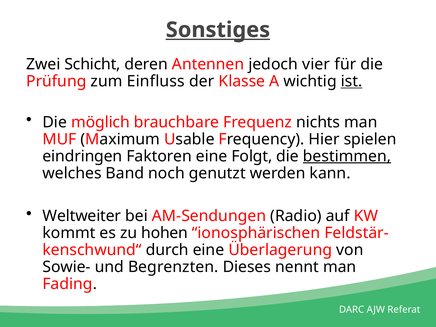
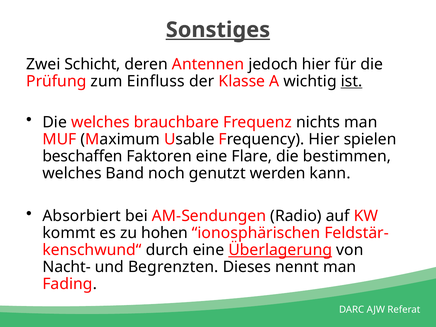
jedoch vier: vier -> hier
Die möglich: möglich -> welches
eindringen: eindringen -> beschaffen
Folgt: Folgt -> Flare
bestimmen underline: present -> none
Weltweiter: Weltweiter -> Absorbiert
Überlagerung underline: none -> present
Sowie-: Sowie- -> Nacht-
